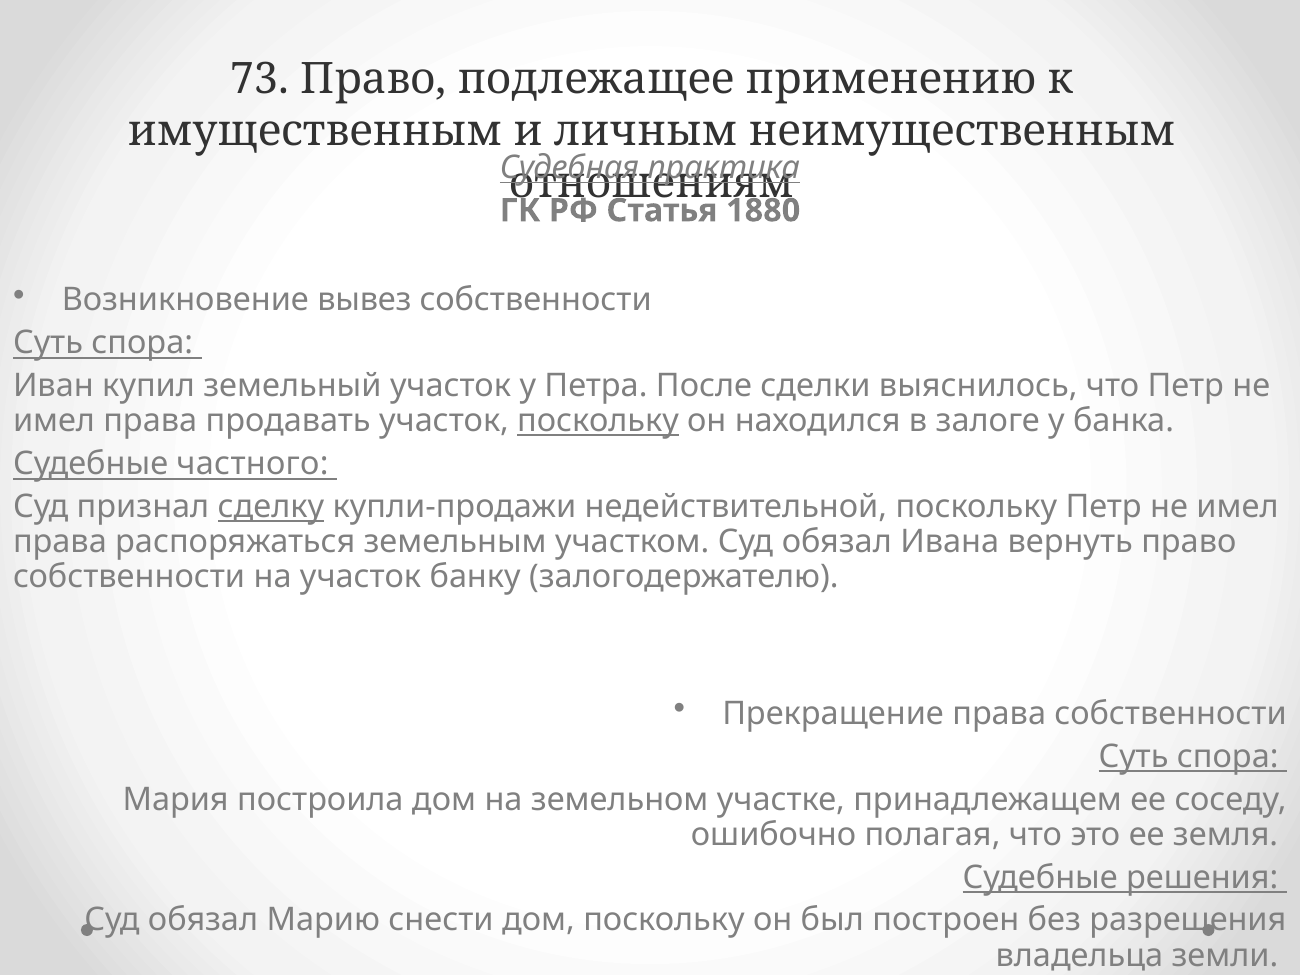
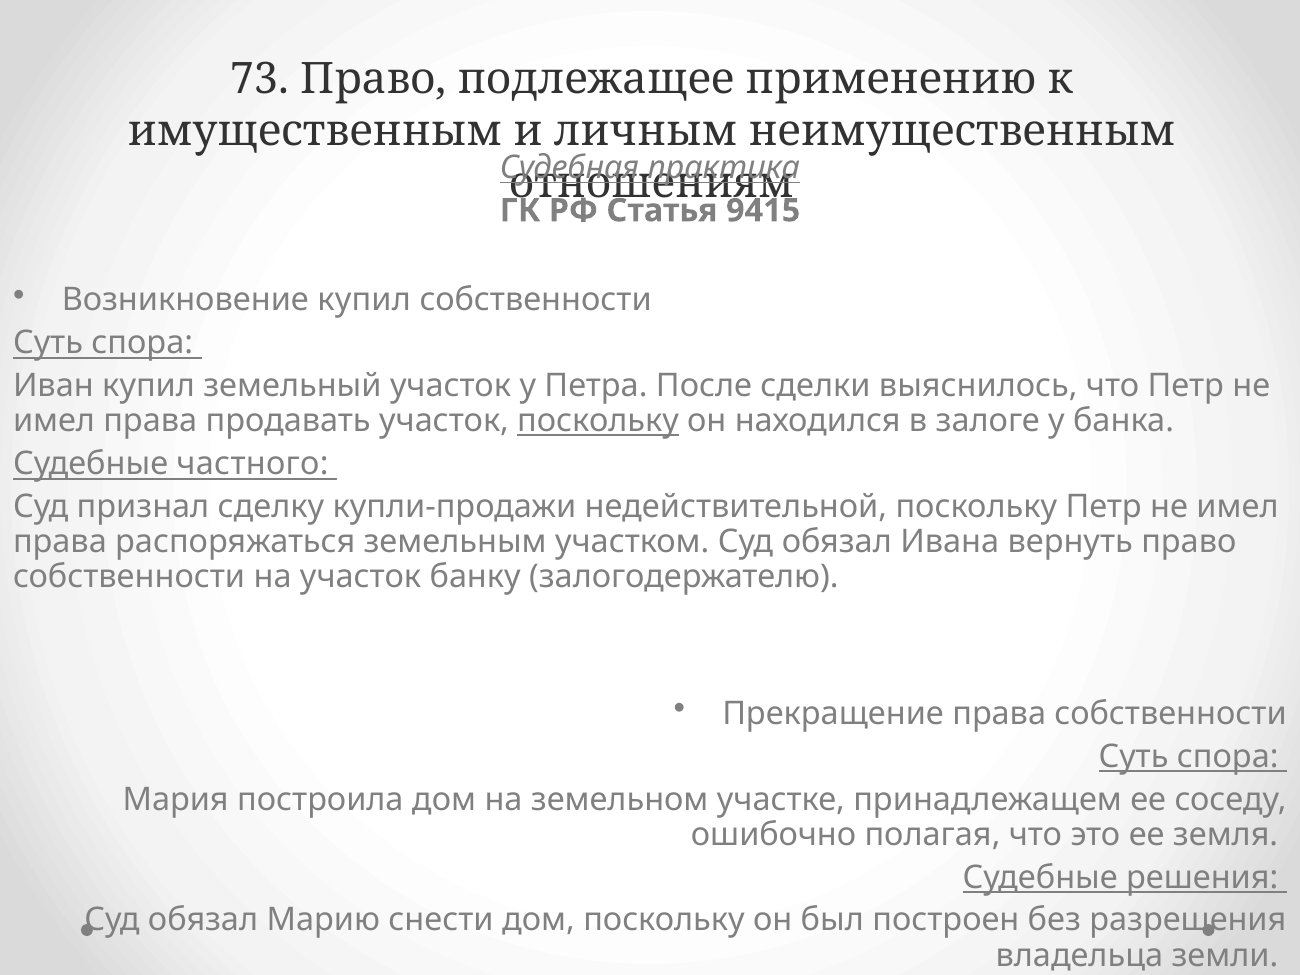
1880: 1880 -> 9415
Возникновение вывез: вывез -> купил
сделку underline: present -> none
